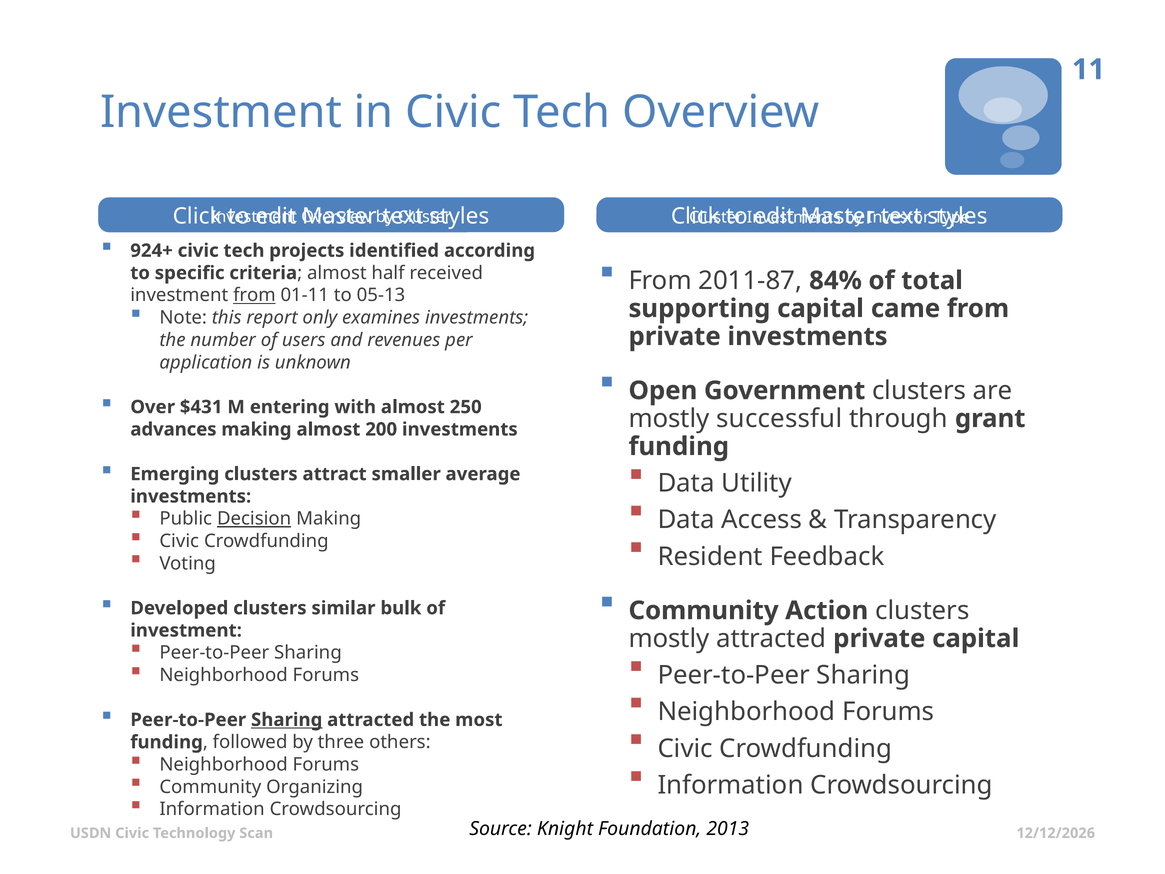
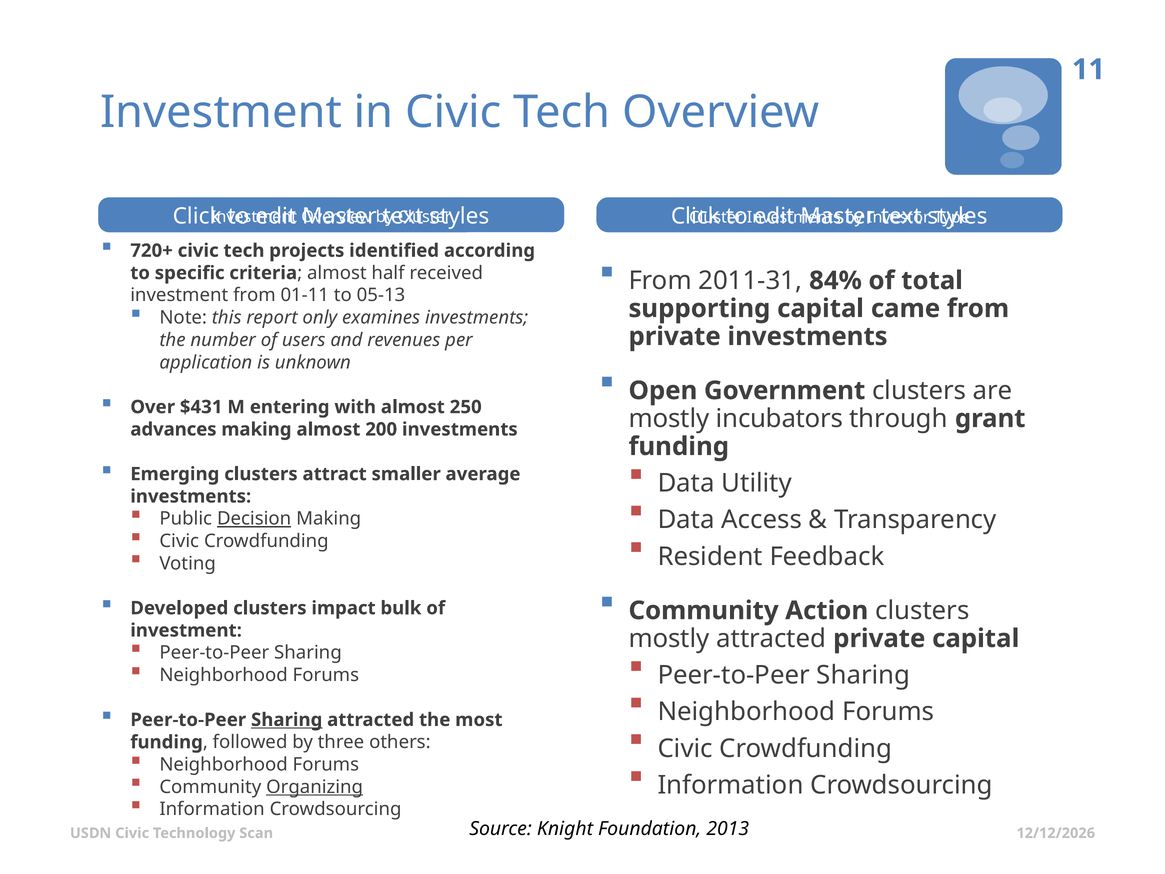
924+: 924+ -> 720+
2011-87: 2011-87 -> 2011-31
from at (254, 295) underline: present -> none
successful: successful -> incubators
similar: similar -> impact
Organizing underline: none -> present
